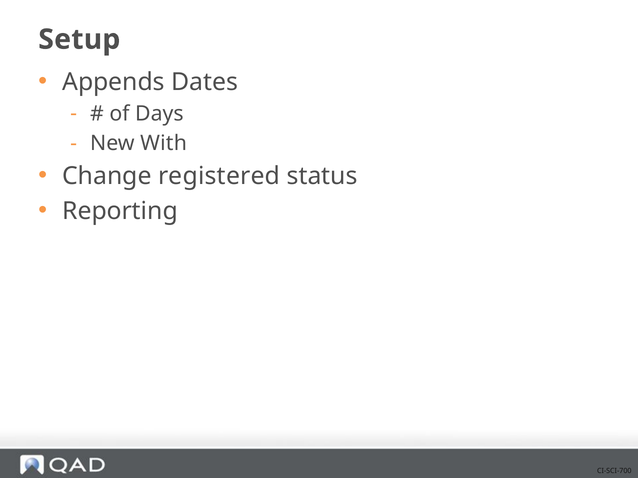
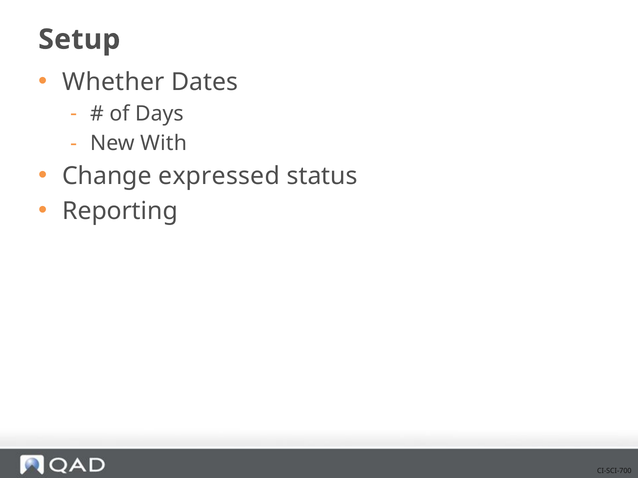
Appends: Appends -> Whether
registered: registered -> expressed
